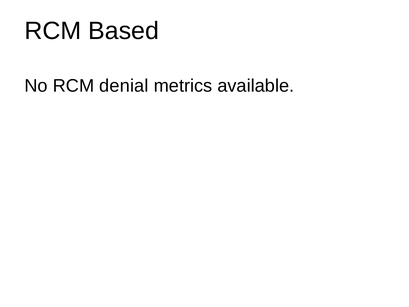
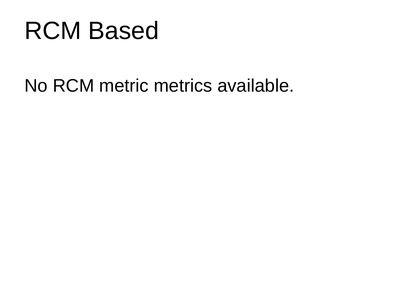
denial: denial -> metric
